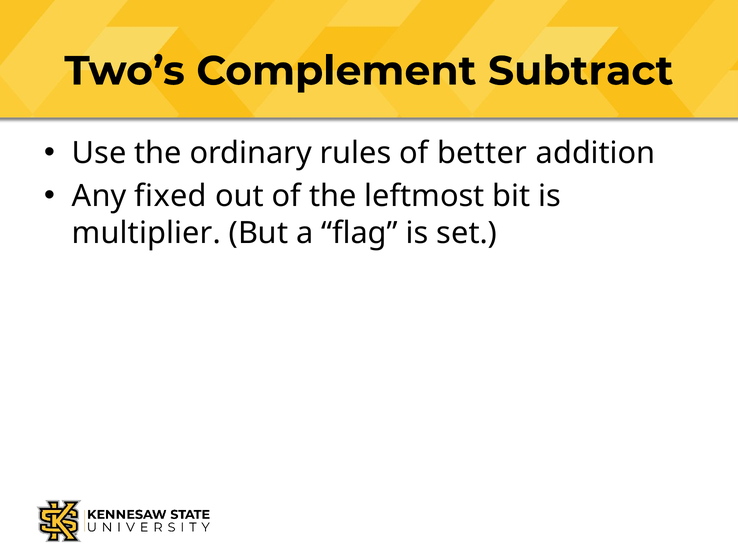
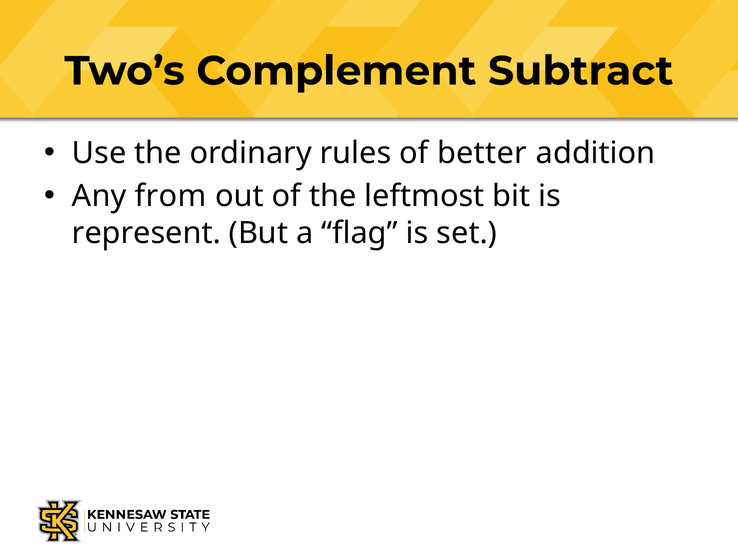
fixed: fixed -> from
multiplier: multiplier -> represent
